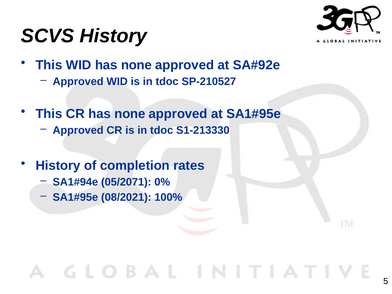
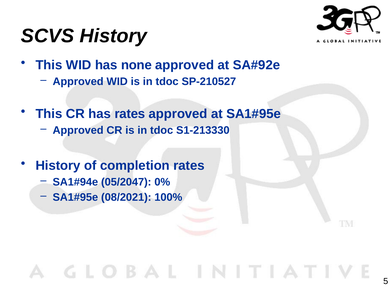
CR has none: none -> rates
05/2071: 05/2071 -> 05/2047
